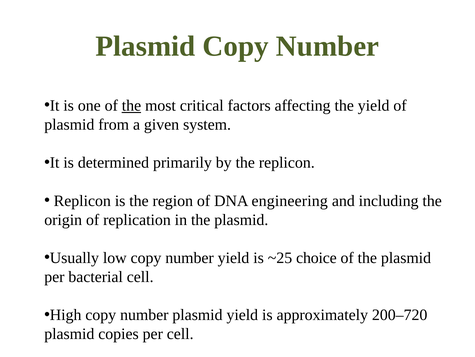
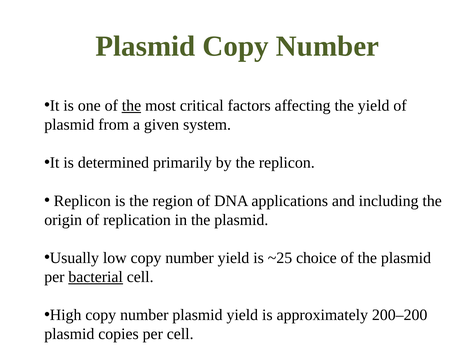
engineering: engineering -> applications
bacterial underline: none -> present
200–720: 200–720 -> 200–200
